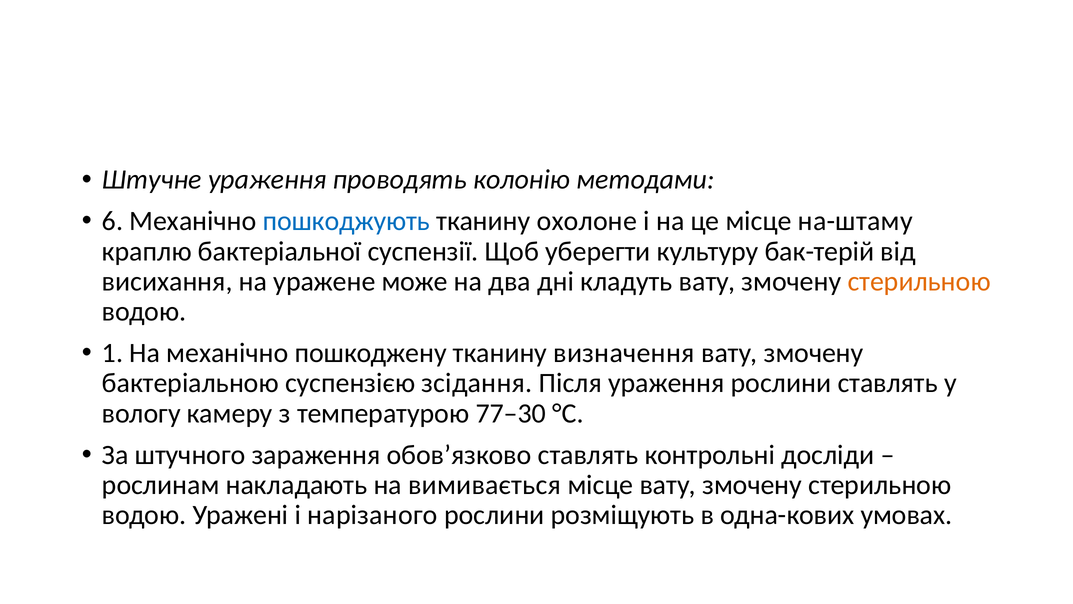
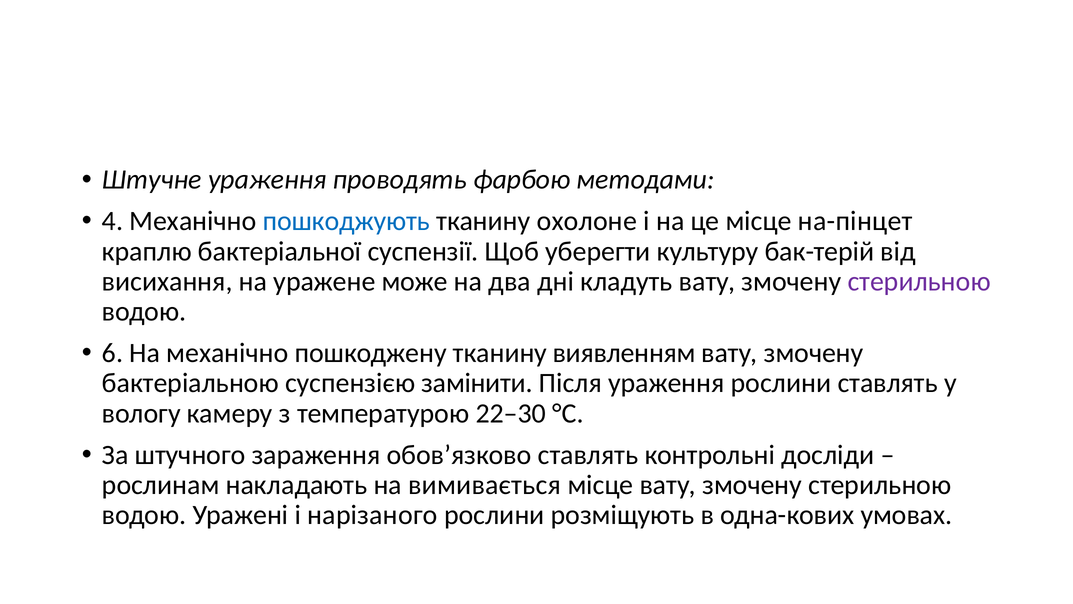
колонію: колонію -> фарбою
6: 6 -> 4
на-штаму: на-штаму -> на-пінцет
стерильною at (919, 281) colour: orange -> purple
1: 1 -> 6
визначення: визначення -> виявленням
зсідання: зсідання -> замінити
77–30: 77–30 -> 22–30
